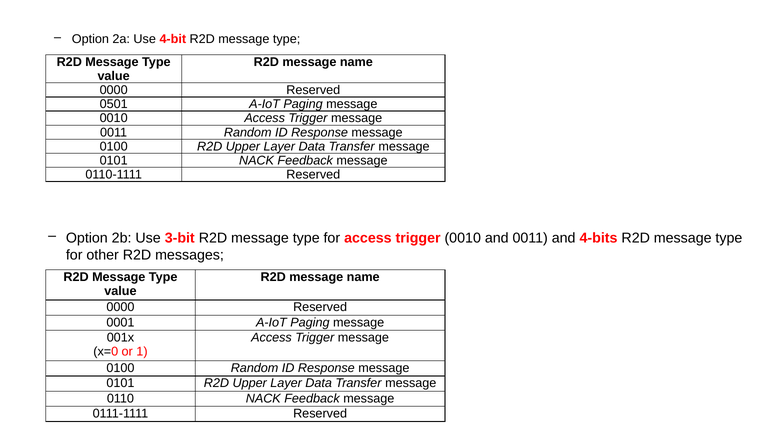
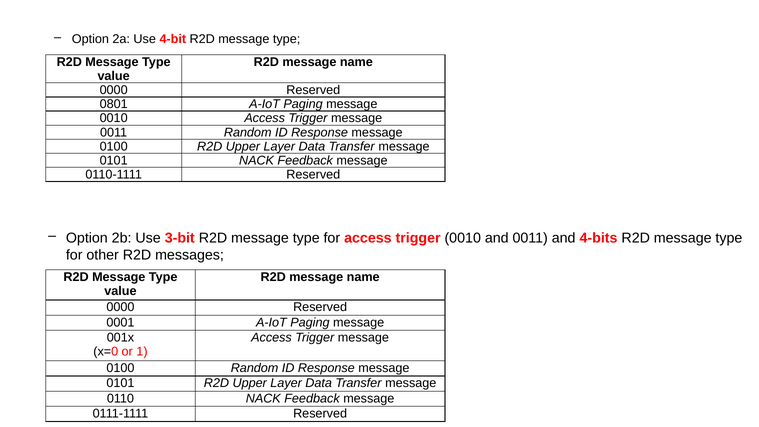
0501: 0501 -> 0801
